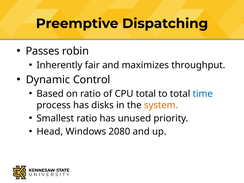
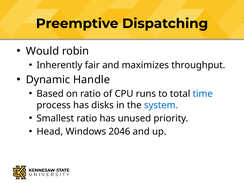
Passes: Passes -> Would
Control: Control -> Handle
CPU total: total -> runs
system colour: orange -> blue
2080: 2080 -> 2046
